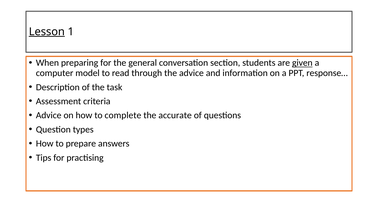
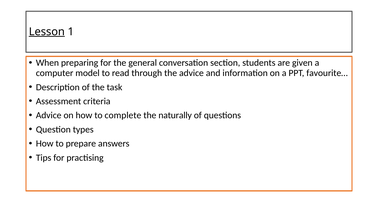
given underline: present -> none
response…: response… -> favourite…
accurate: accurate -> naturally
